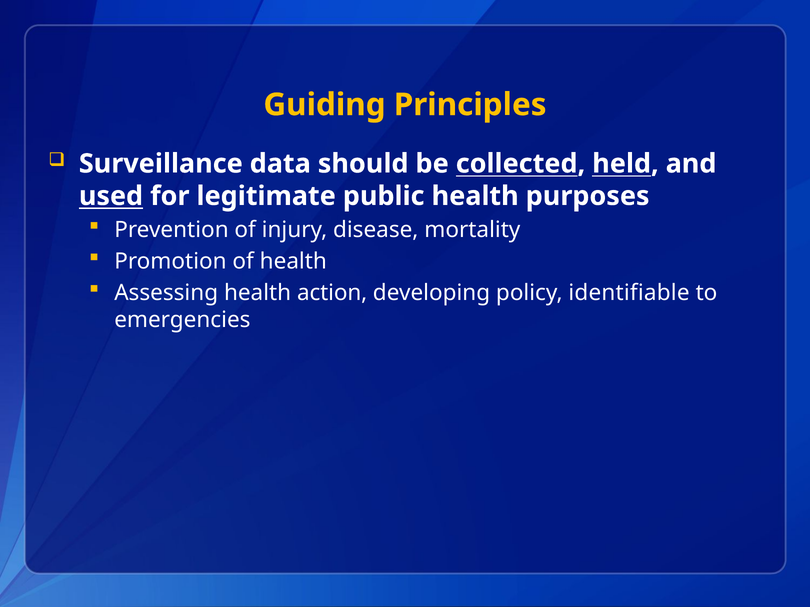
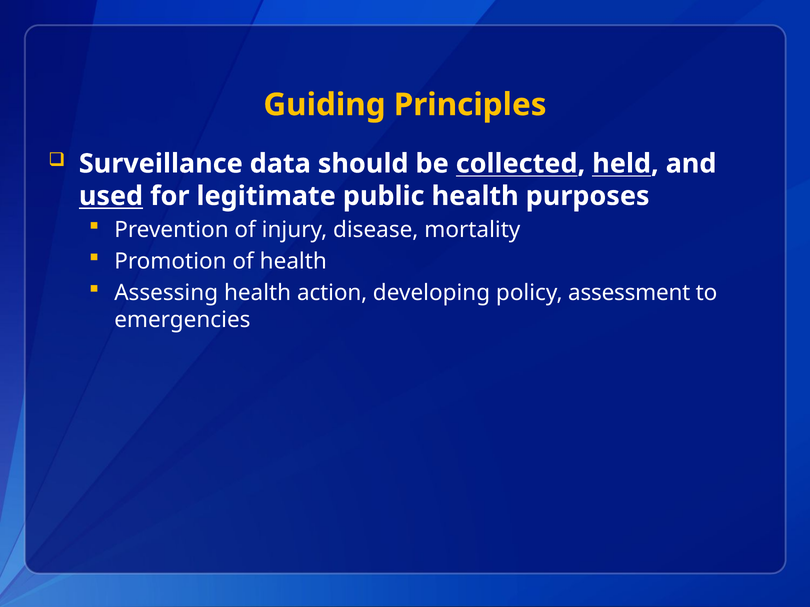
identifiable: identifiable -> assessment
